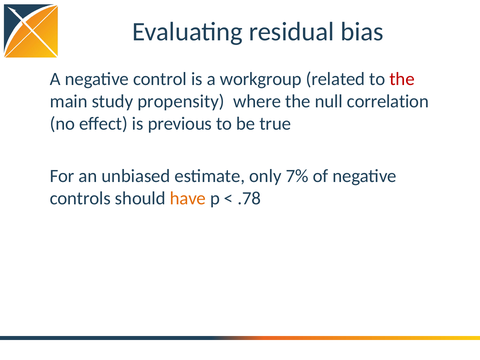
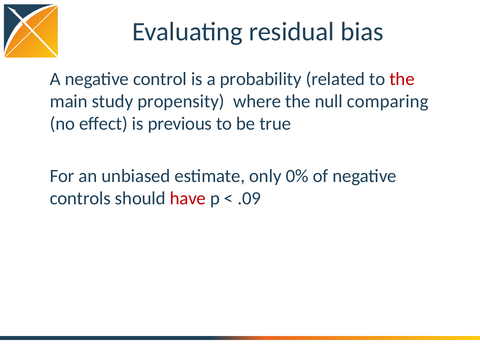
workgroup: workgroup -> probability
correlation: correlation -> comparing
7%: 7% -> 0%
have colour: orange -> red
.78: .78 -> .09
